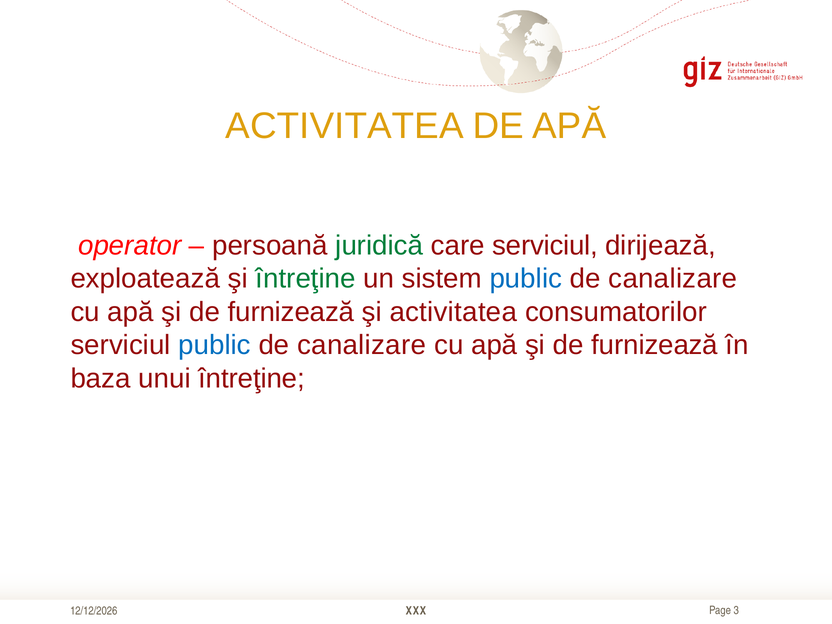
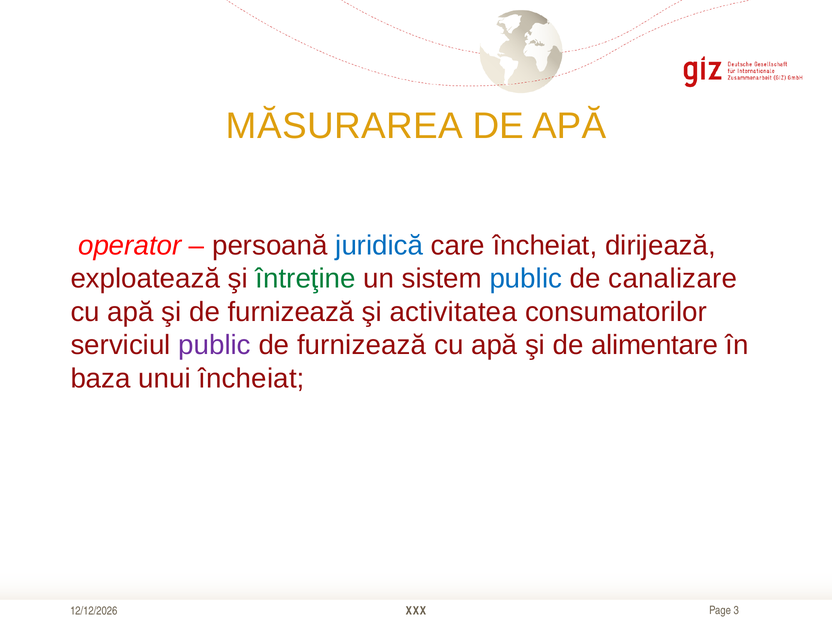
ACTIVITATEA at (345, 126): ACTIVITATEA -> MĂSURAREA
juridică colour: green -> blue
care serviciul: serviciul -> încheiat
public at (215, 345) colour: blue -> purple
canalizare at (362, 345): canalizare -> furnizează
furnizează at (655, 345): furnizează -> alimentare
unui întreţine: întreţine -> încheiat
